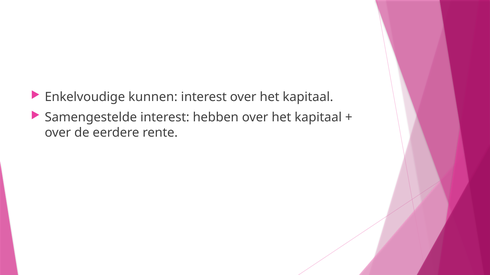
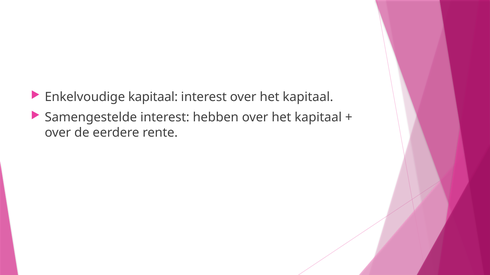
Enkelvoudige kunnen: kunnen -> kapitaal
